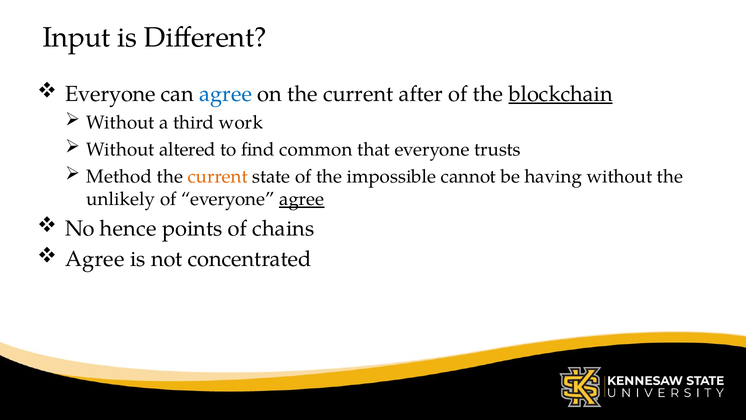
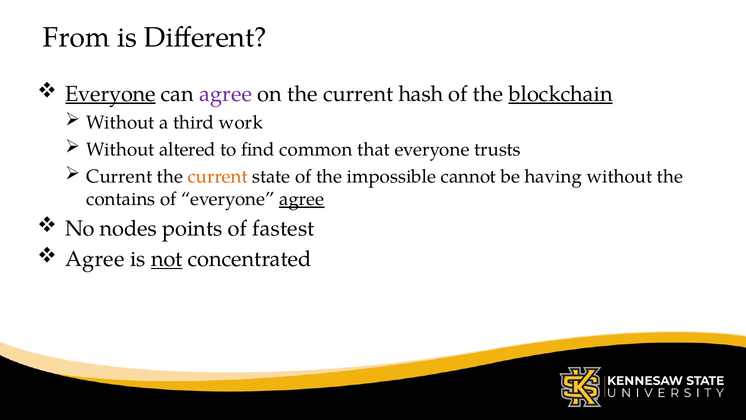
Input: Input -> From
Everyone at (110, 94) underline: none -> present
agree at (226, 94) colour: blue -> purple
after: after -> hash
Method at (119, 177): Method -> Current
unlikely: unlikely -> contains
hence: hence -> nodes
chains: chains -> fastest
not underline: none -> present
